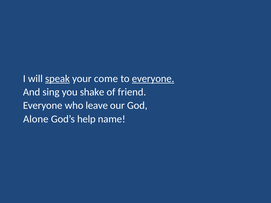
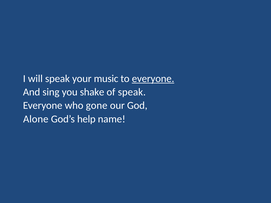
speak at (57, 79) underline: present -> none
come: come -> music
of friend: friend -> speak
leave: leave -> gone
